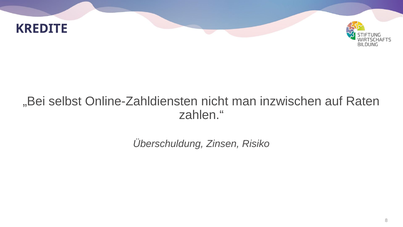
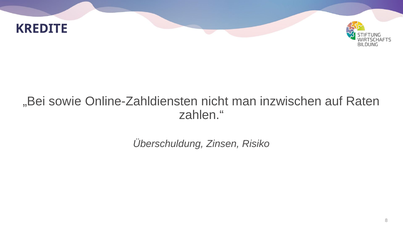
selbst: selbst -> sowie
